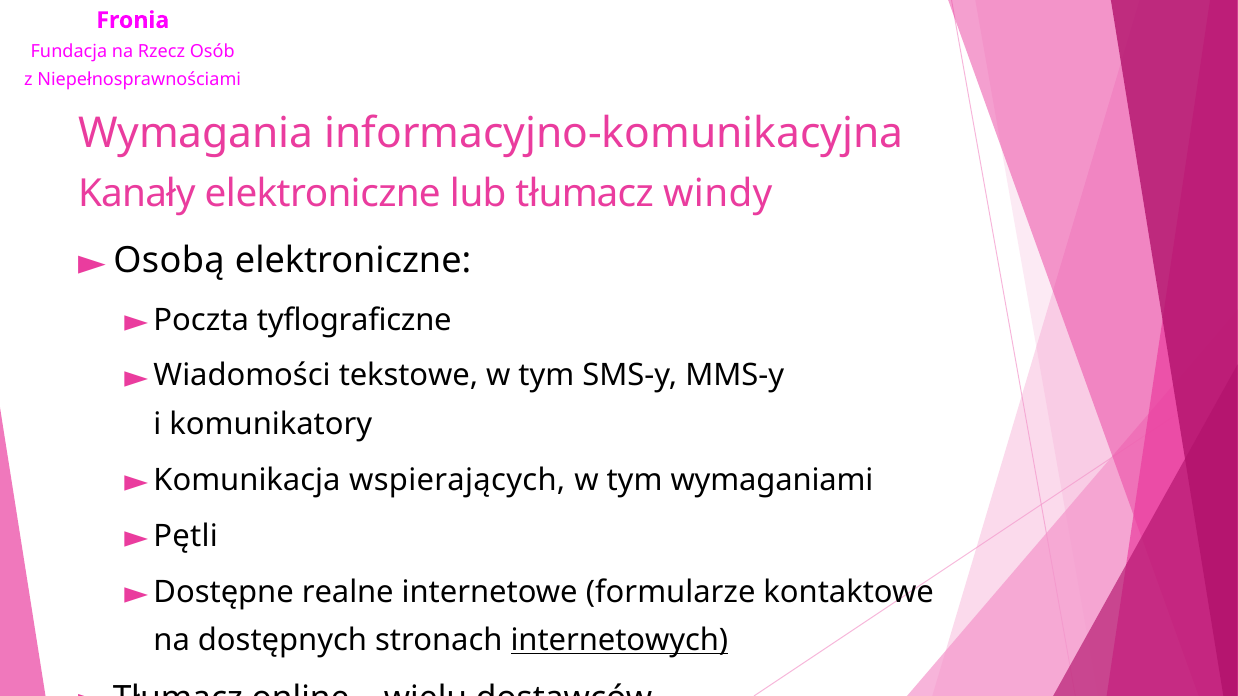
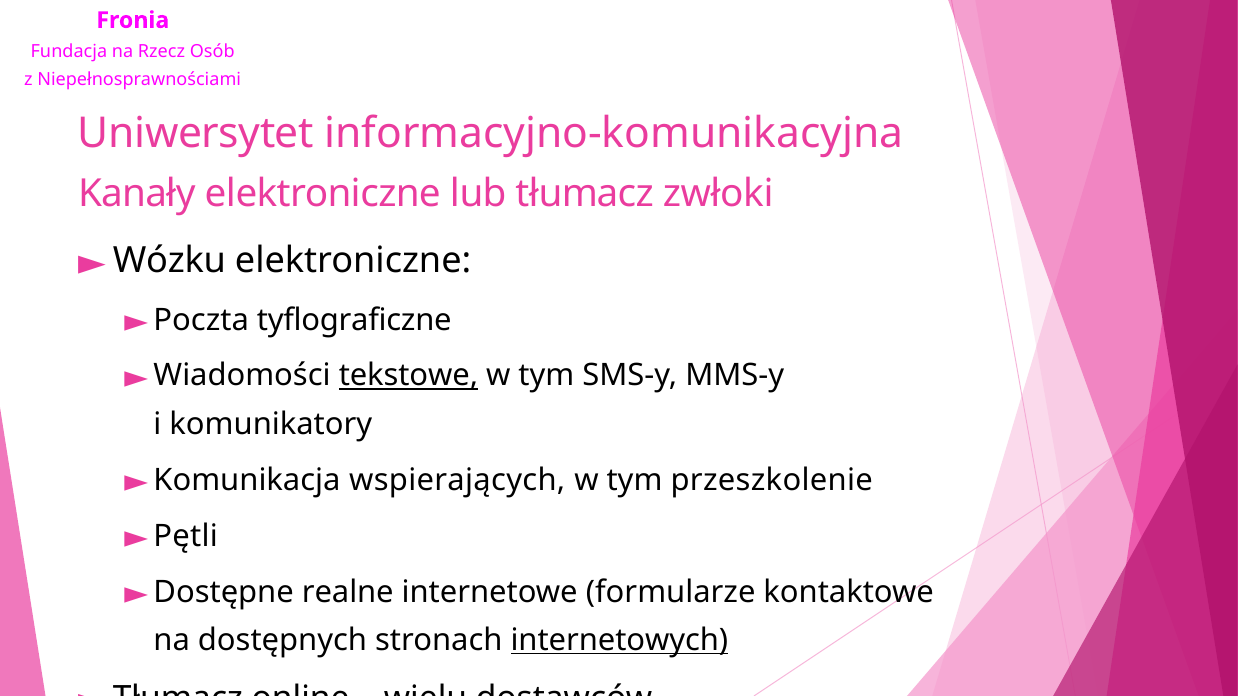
Wymagania: Wymagania -> Uniwersytet
windy: windy -> zwłoki
Osobą: Osobą -> Wózku
tekstowe underline: none -> present
wymaganiami: wymaganiami -> przeszkolenie
